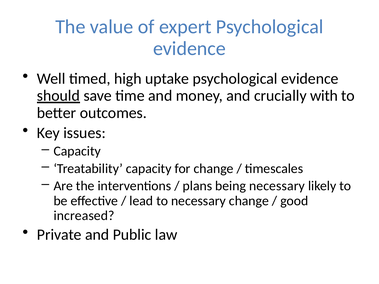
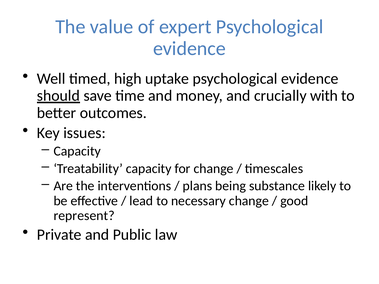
being necessary: necessary -> substance
increased: increased -> represent
